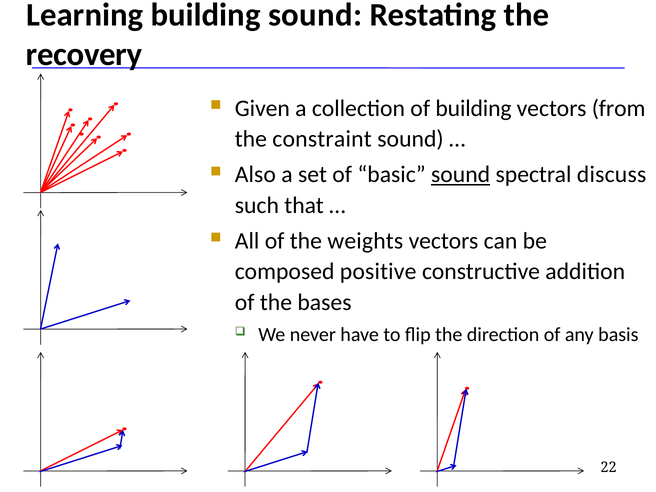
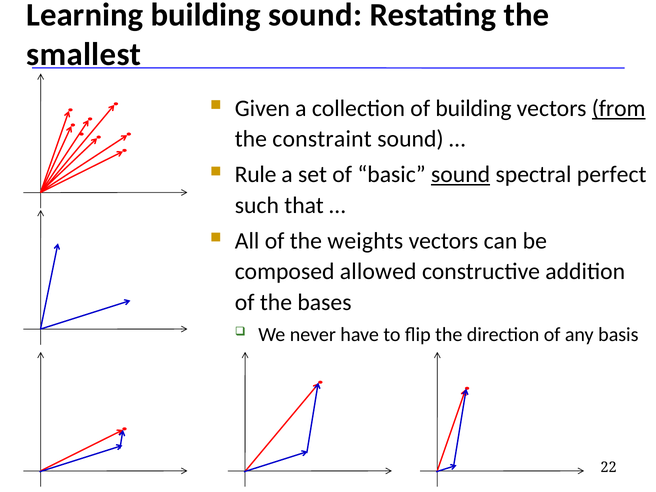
recovery: recovery -> smallest
from underline: none -> present
Also: Also -> Rule
discuss: discuss -> perfect
positive: positive -> allowed
